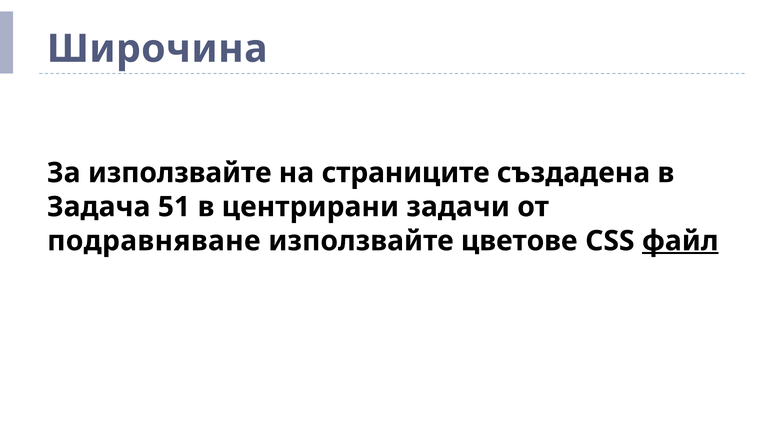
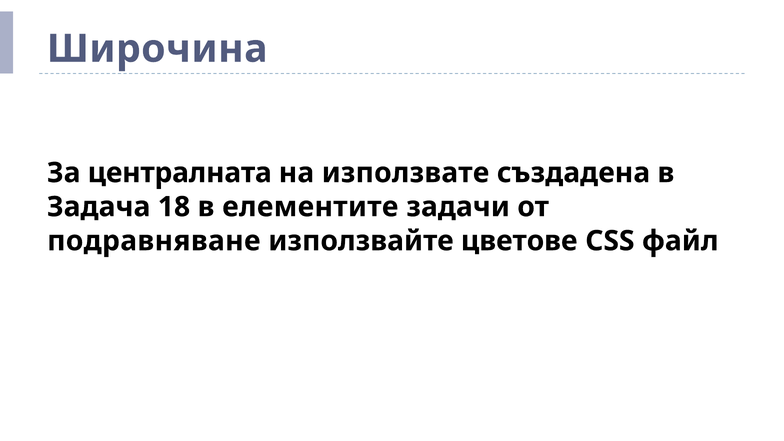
За използвайте: използвайте -> централната
страниците: страниците -> използвате
51: 51 -> 18
центрирани: центрирани -> елементите
файл underline: present -> none
